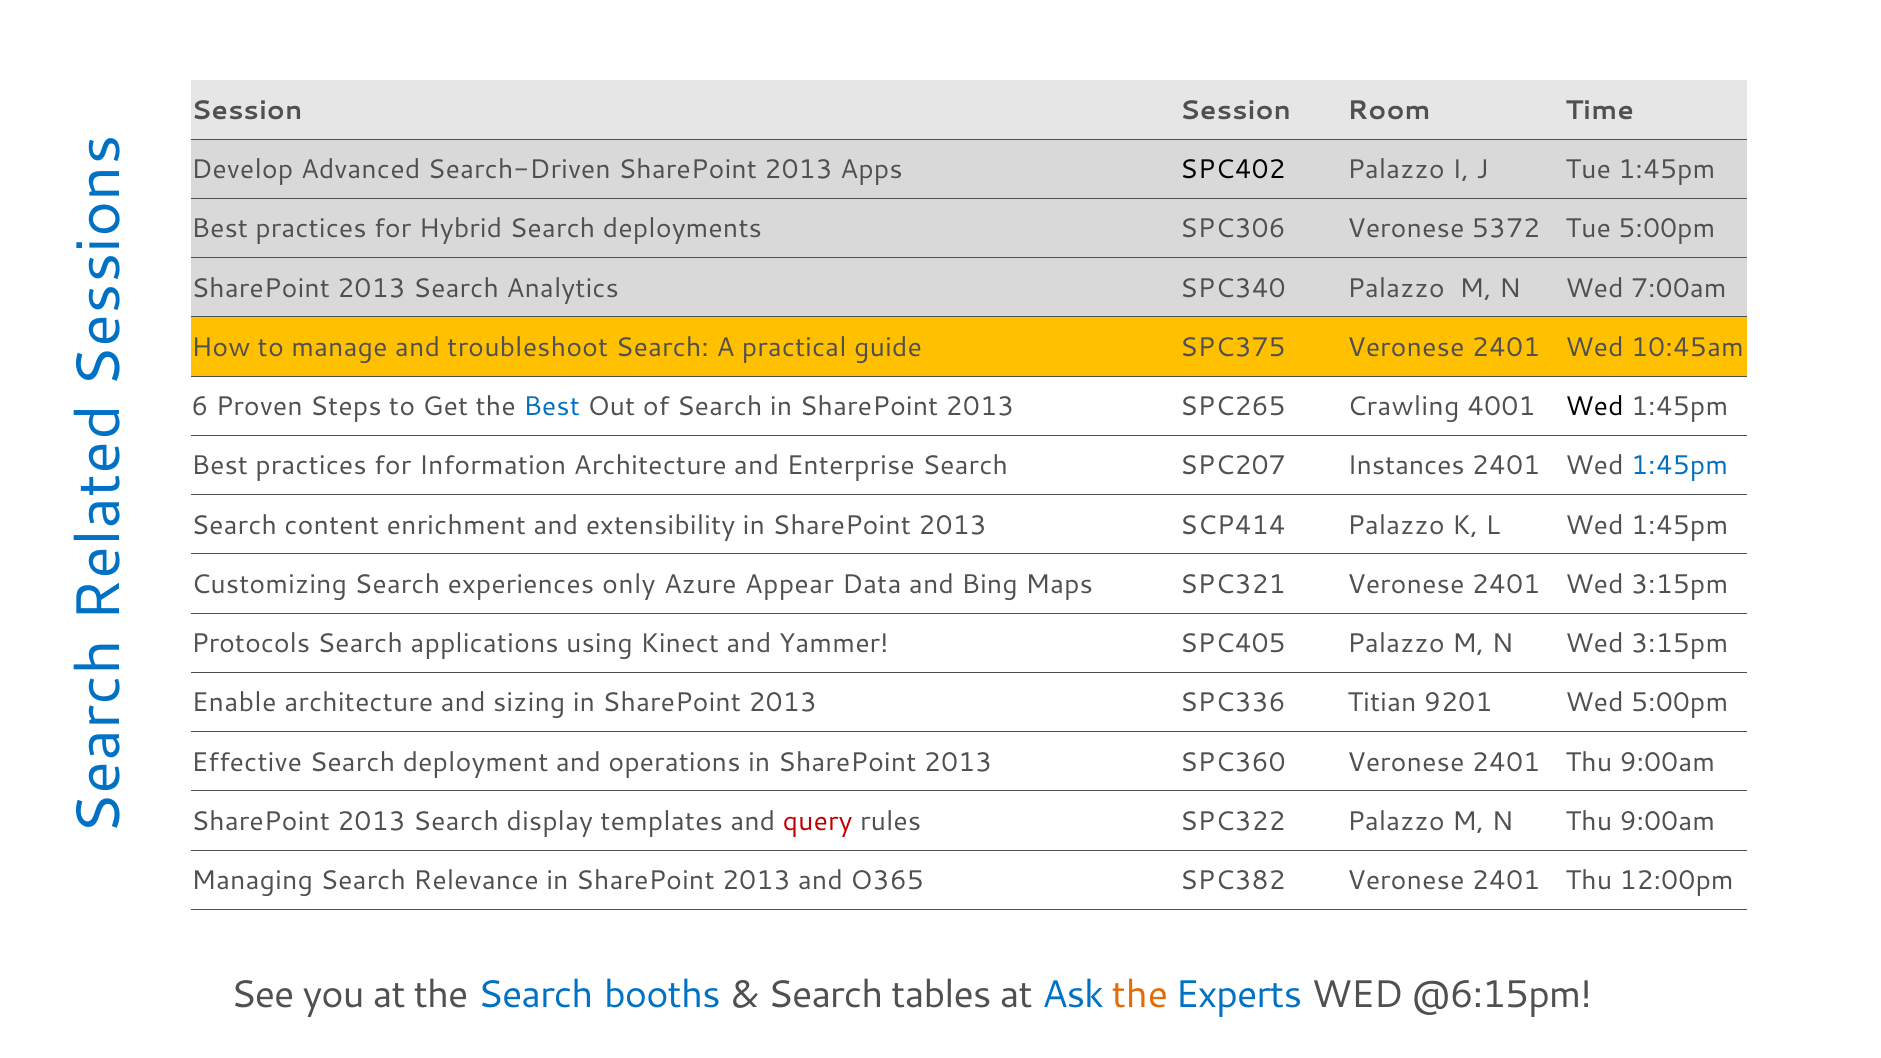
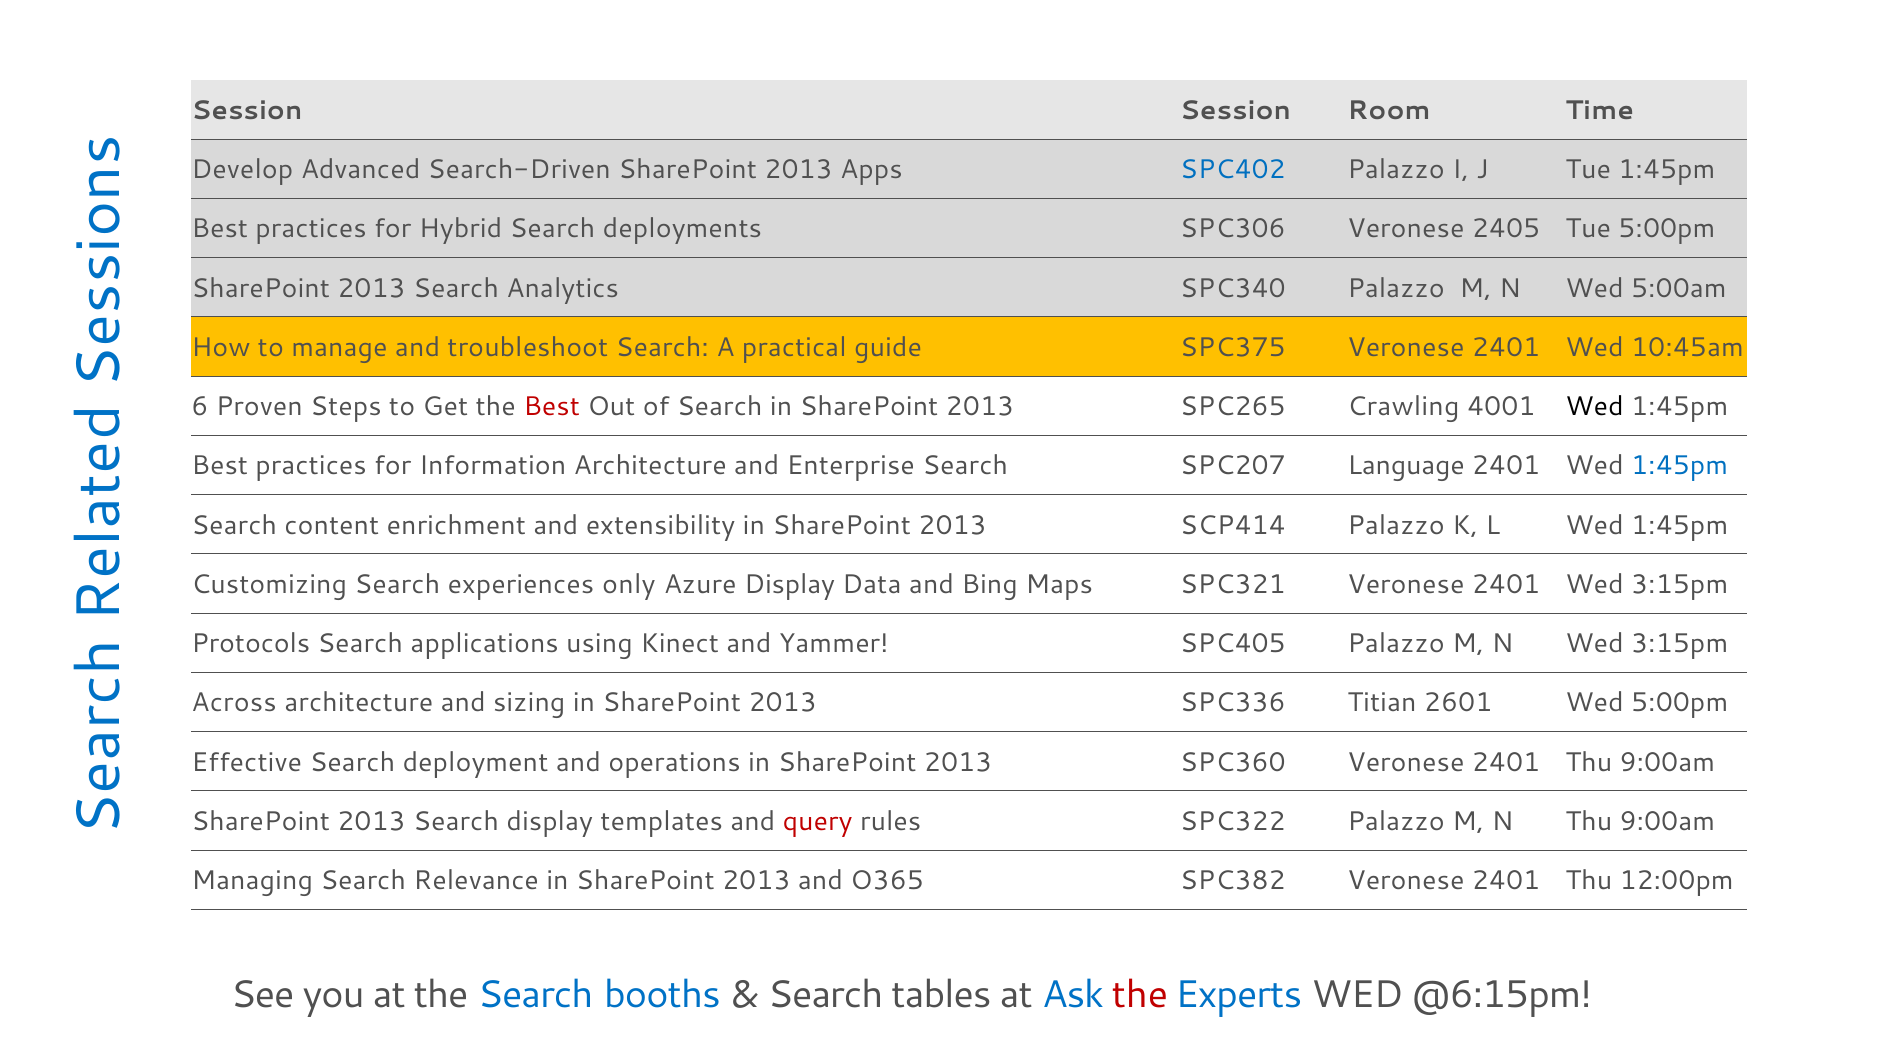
SPC402 colour: black -> blue
5372: 5372 -> 2405
7:00am: 7:00am -> 5:00am
Best at (552, 407) colour: blue -> red
Instances: Instances -> Language
Azure Appear: Appear -> Display
Enable: Enable -> Across
9201: 9201 -> 2601
the at (1140, 995) colour: orange -> red
